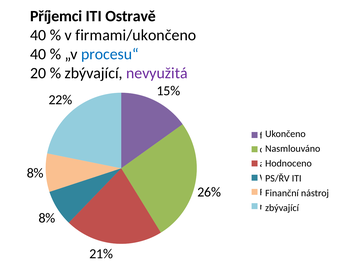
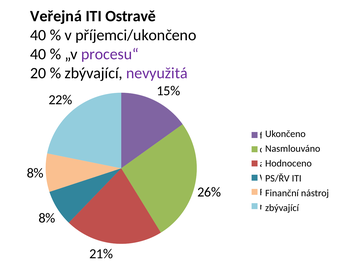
Příjemci: Příjemci -> Veřejná
firmami/ukončeno: firmami/ukončeno -> příjemci/ukončeno
procesu“ colour: blue -> purple
